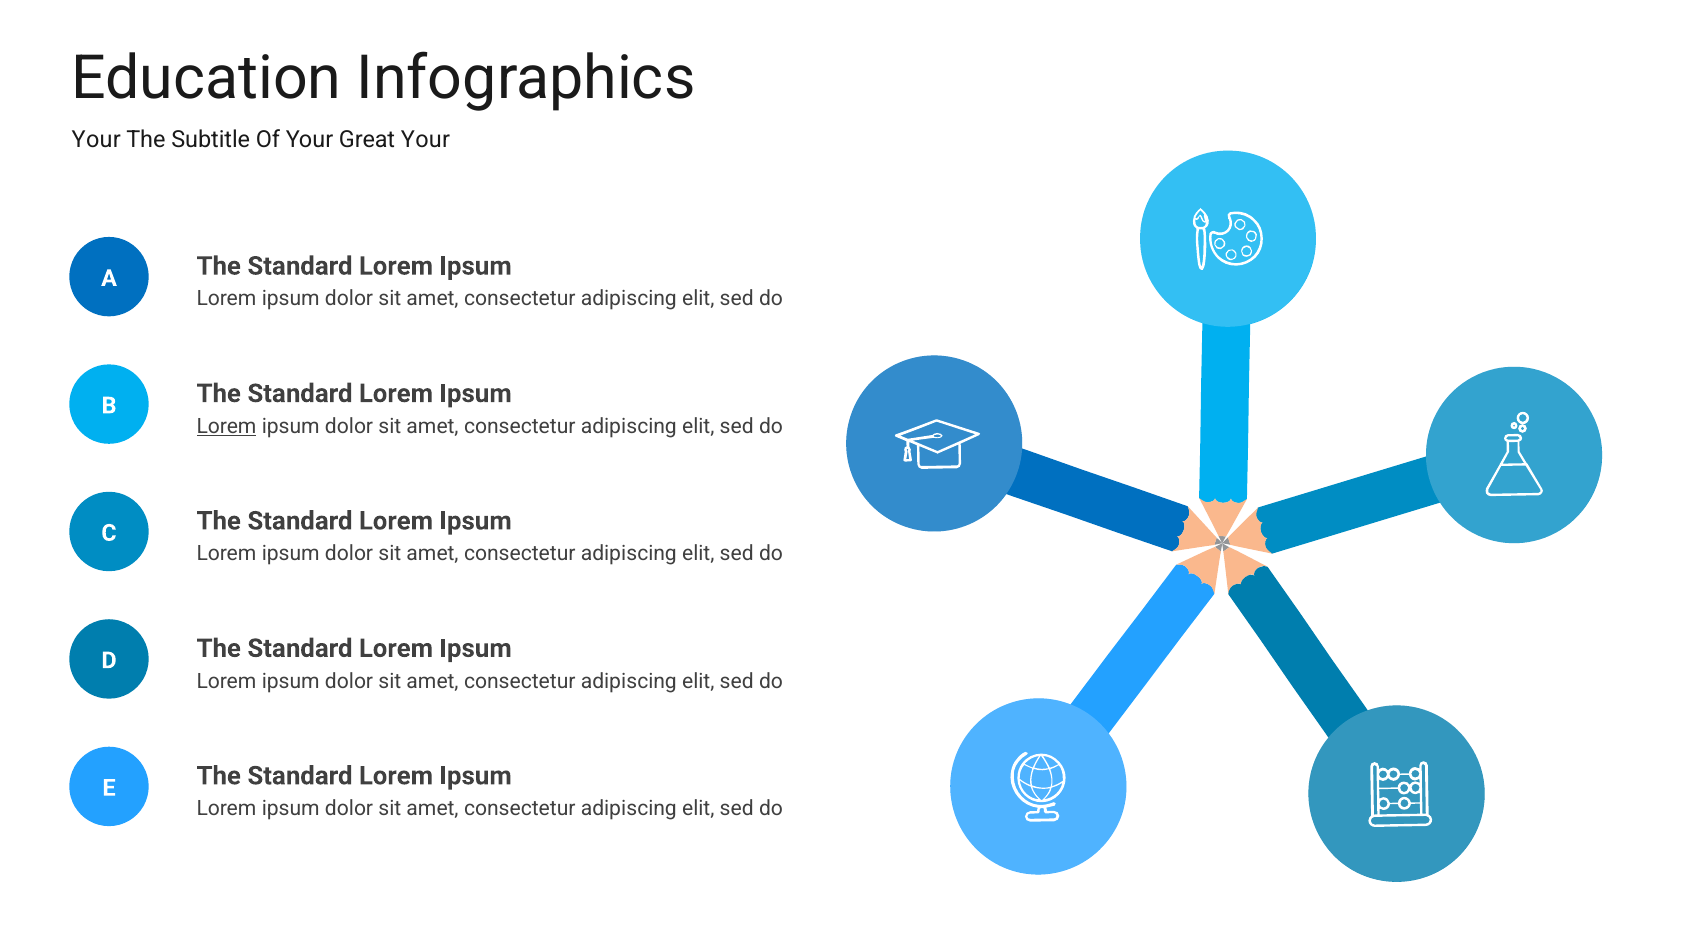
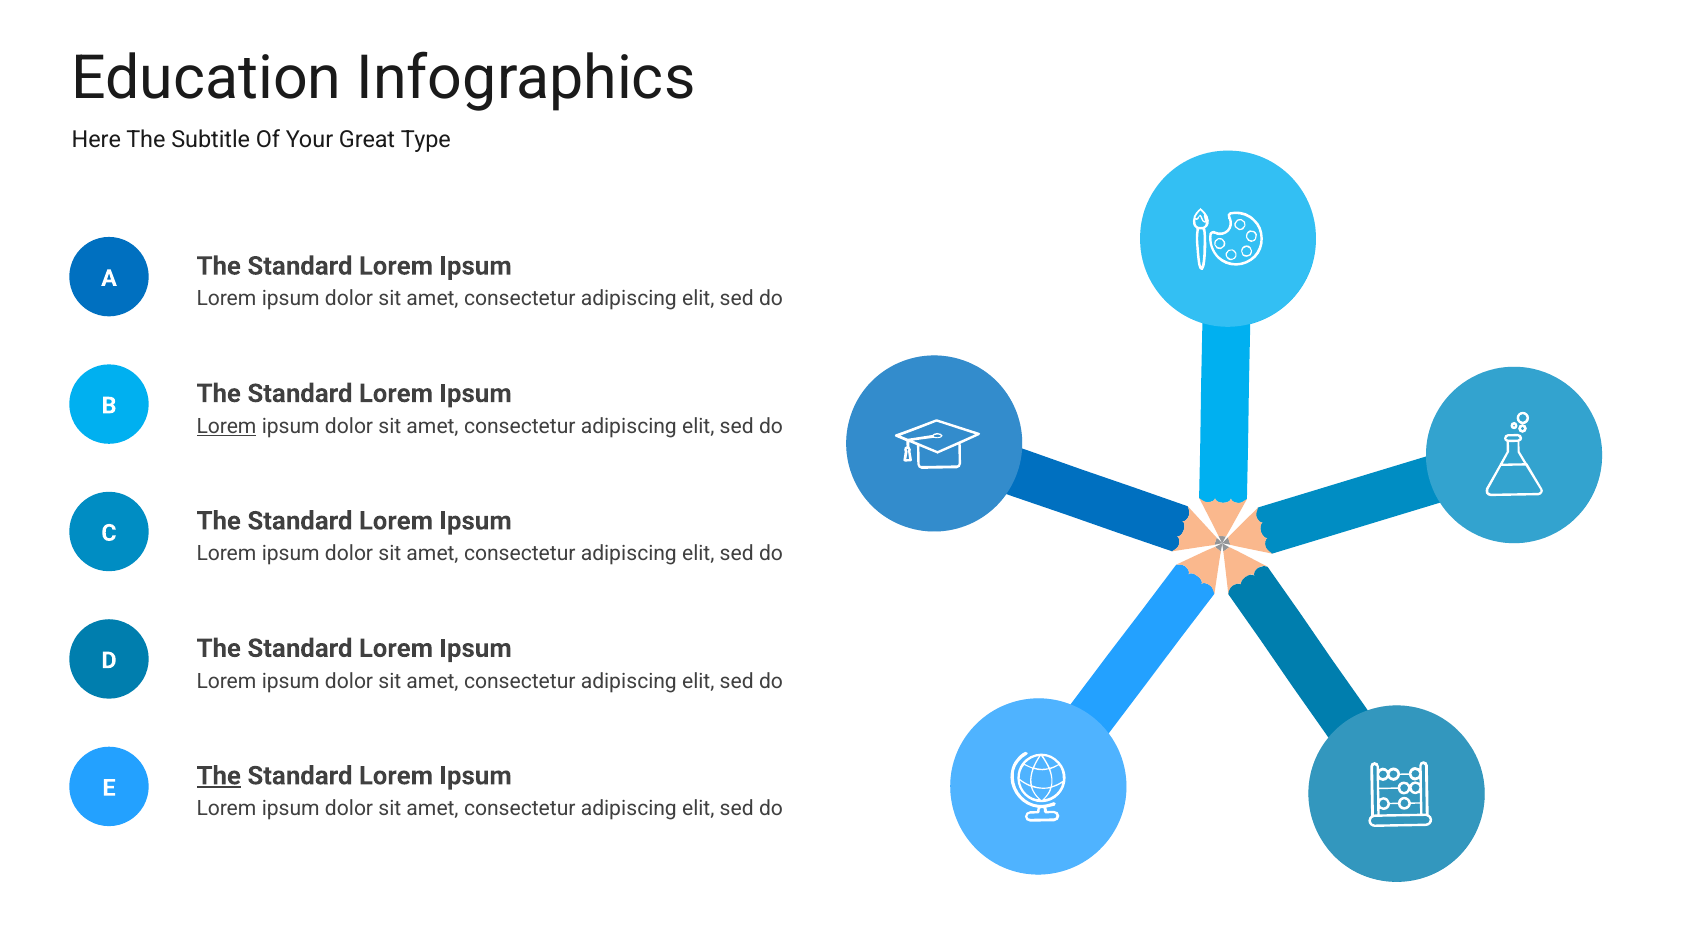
Your at (96, 140): Your -> Here
Great Your: Your -> Type
The at (219, 776) underline: none -> present
